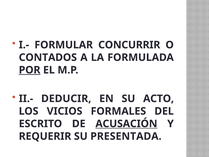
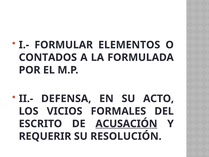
CONCURRIR: CONCURRIR -> ELEMENTOS
POR underline: present -> none
DEDUCIR: DEDUCIR -> DEFENSA
PRESENTADA: PRESENTADA -> RESOLUCIÓN
